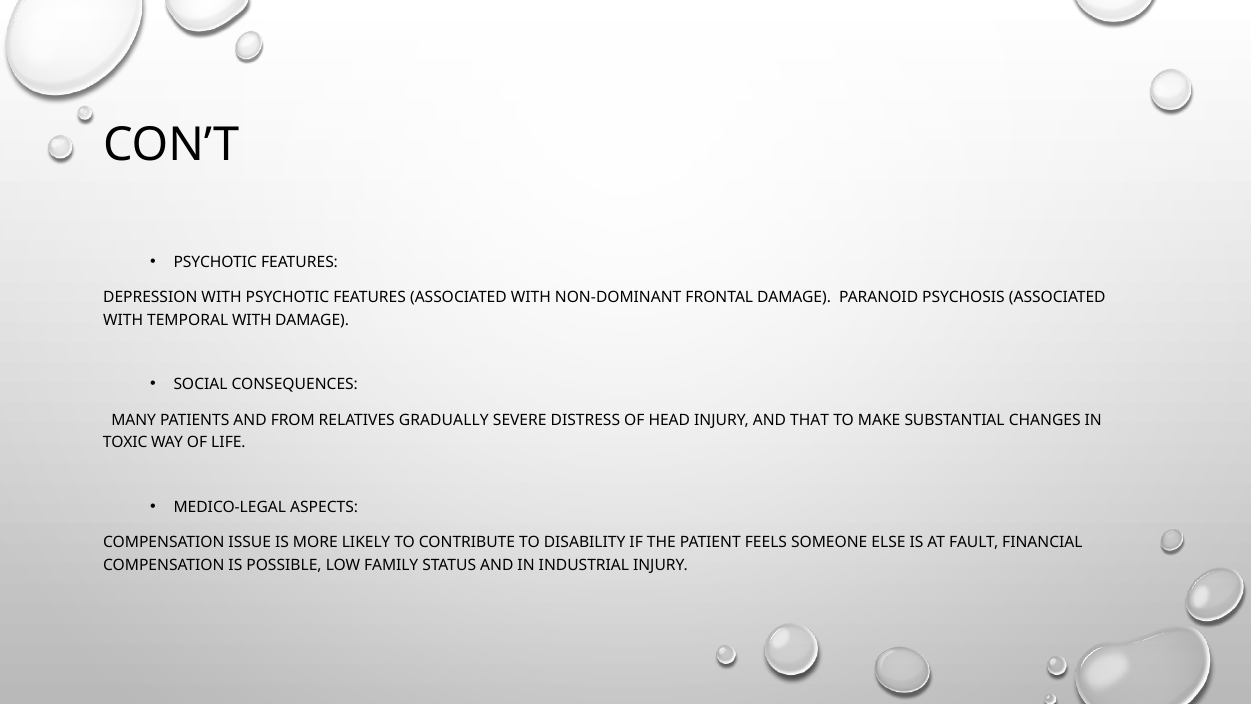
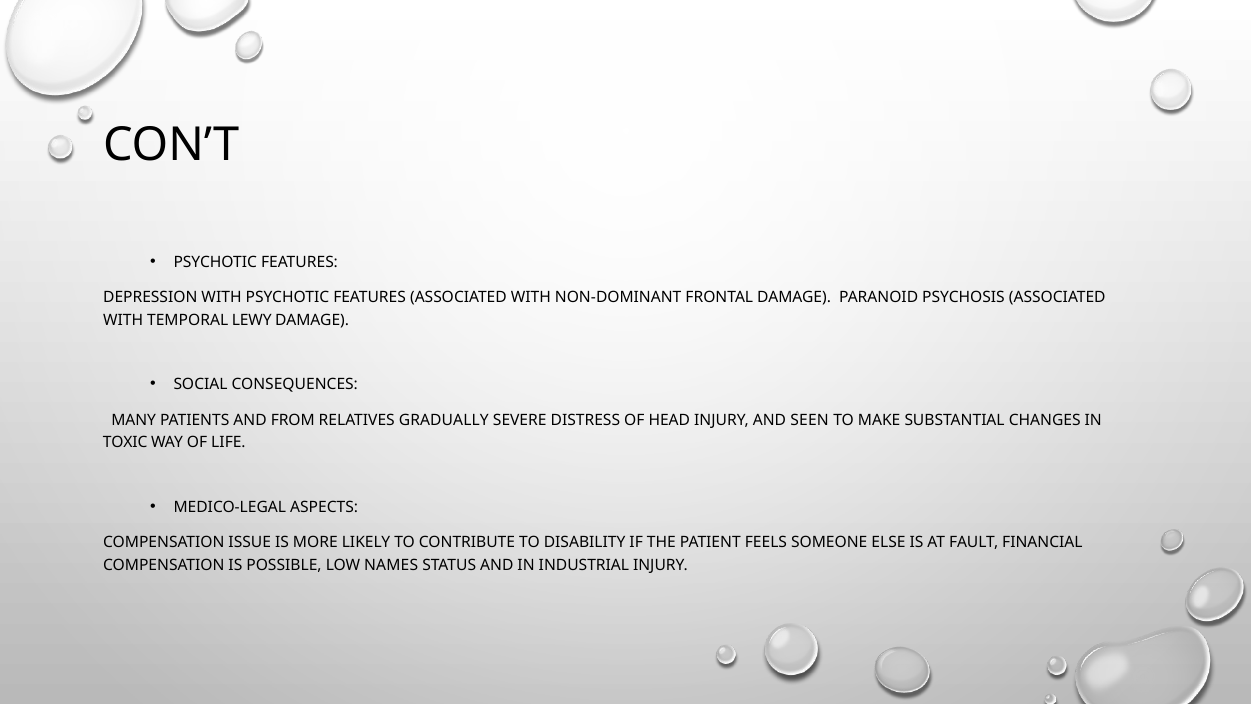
TEMPORAL WITH: WITH -> LEWY
THAT: THAT -> SEEN
FAMILY: FAMILY -> NAMES
